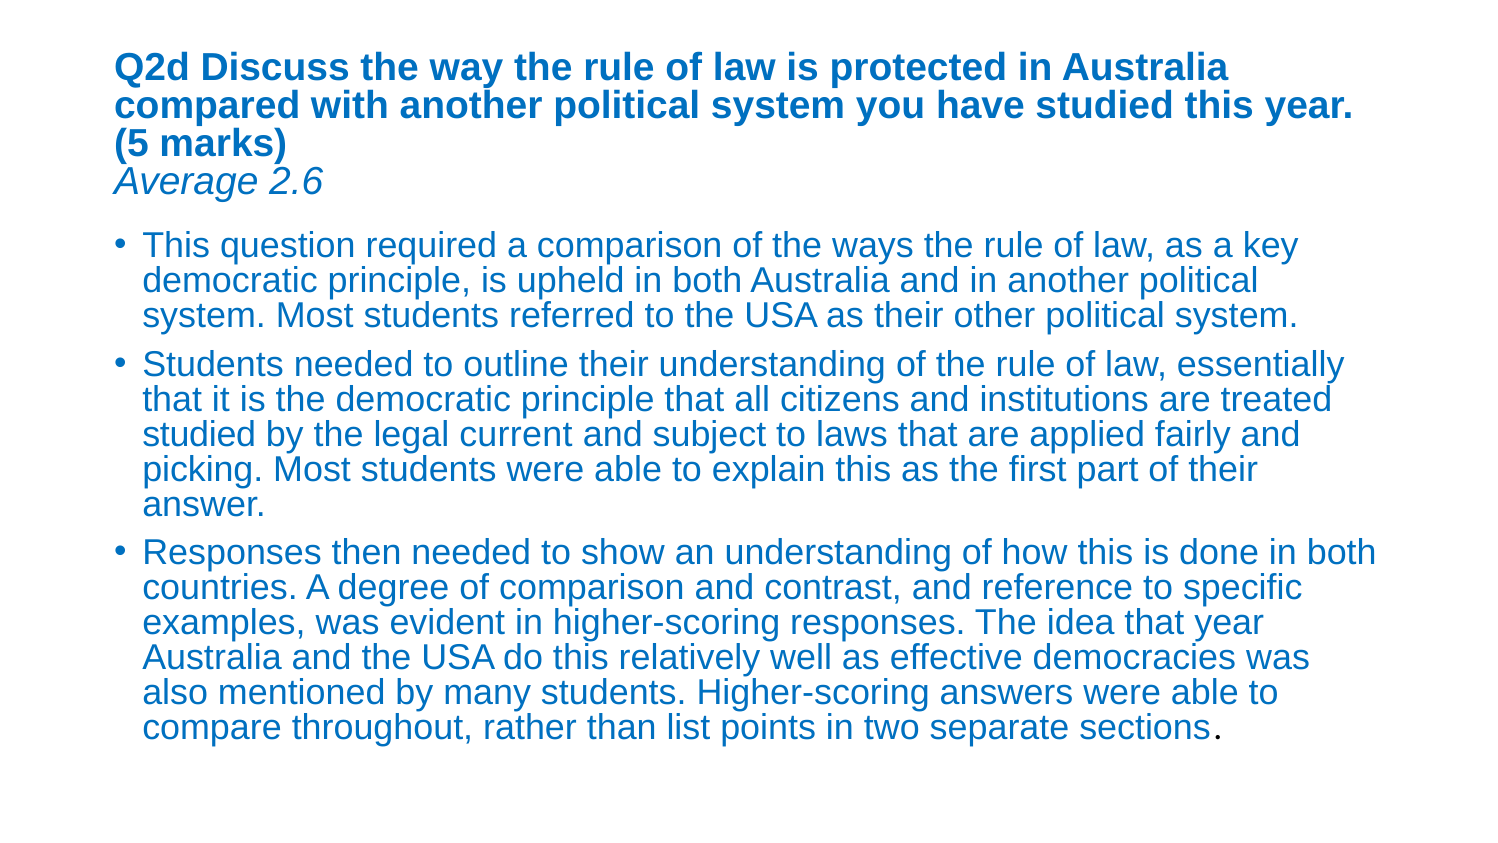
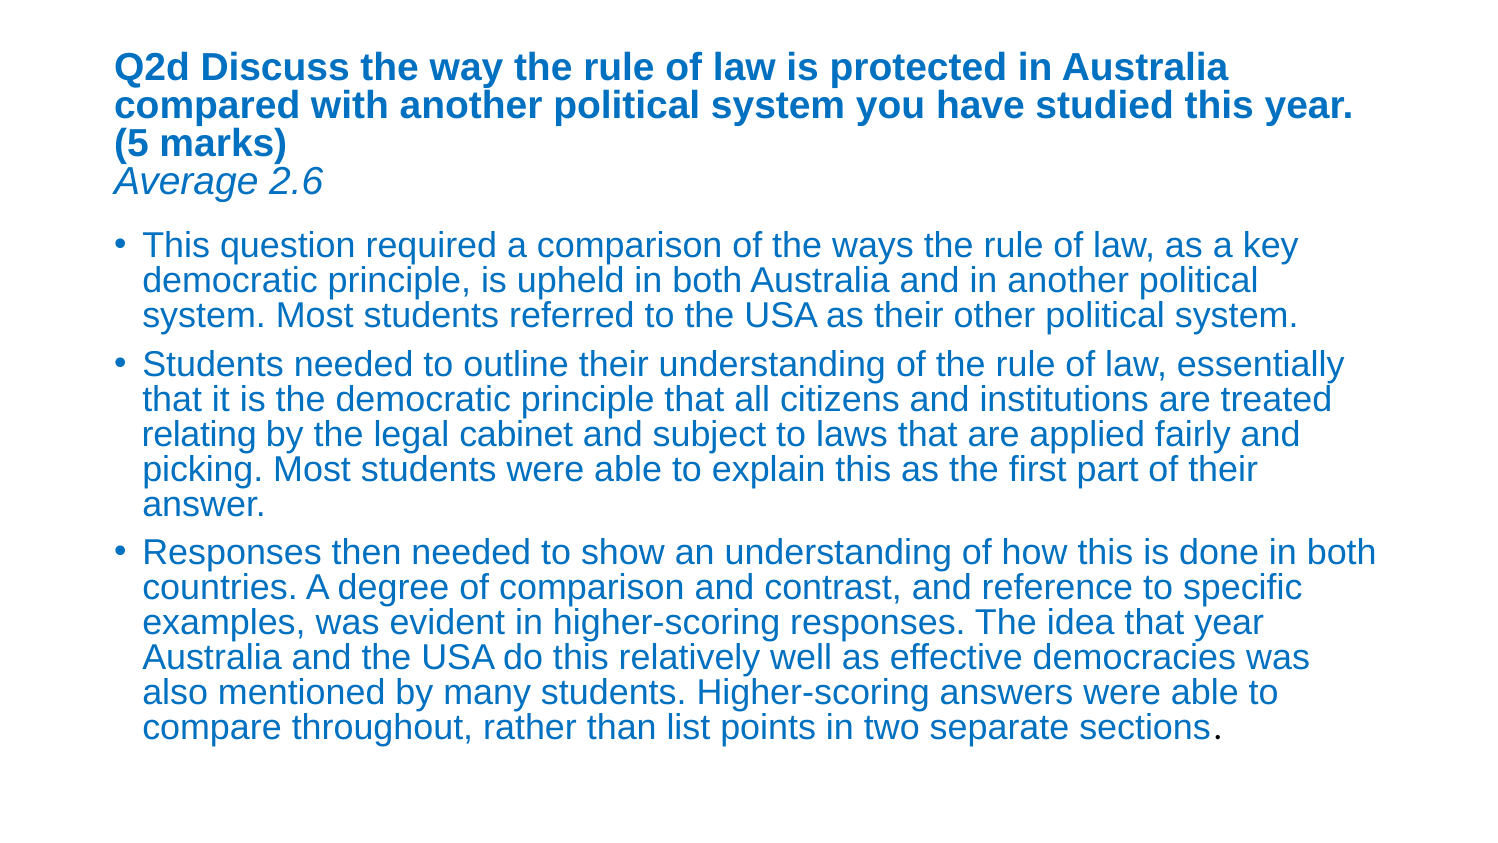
studied at (199, 434): studied -> relating
current: current -> cabinet
